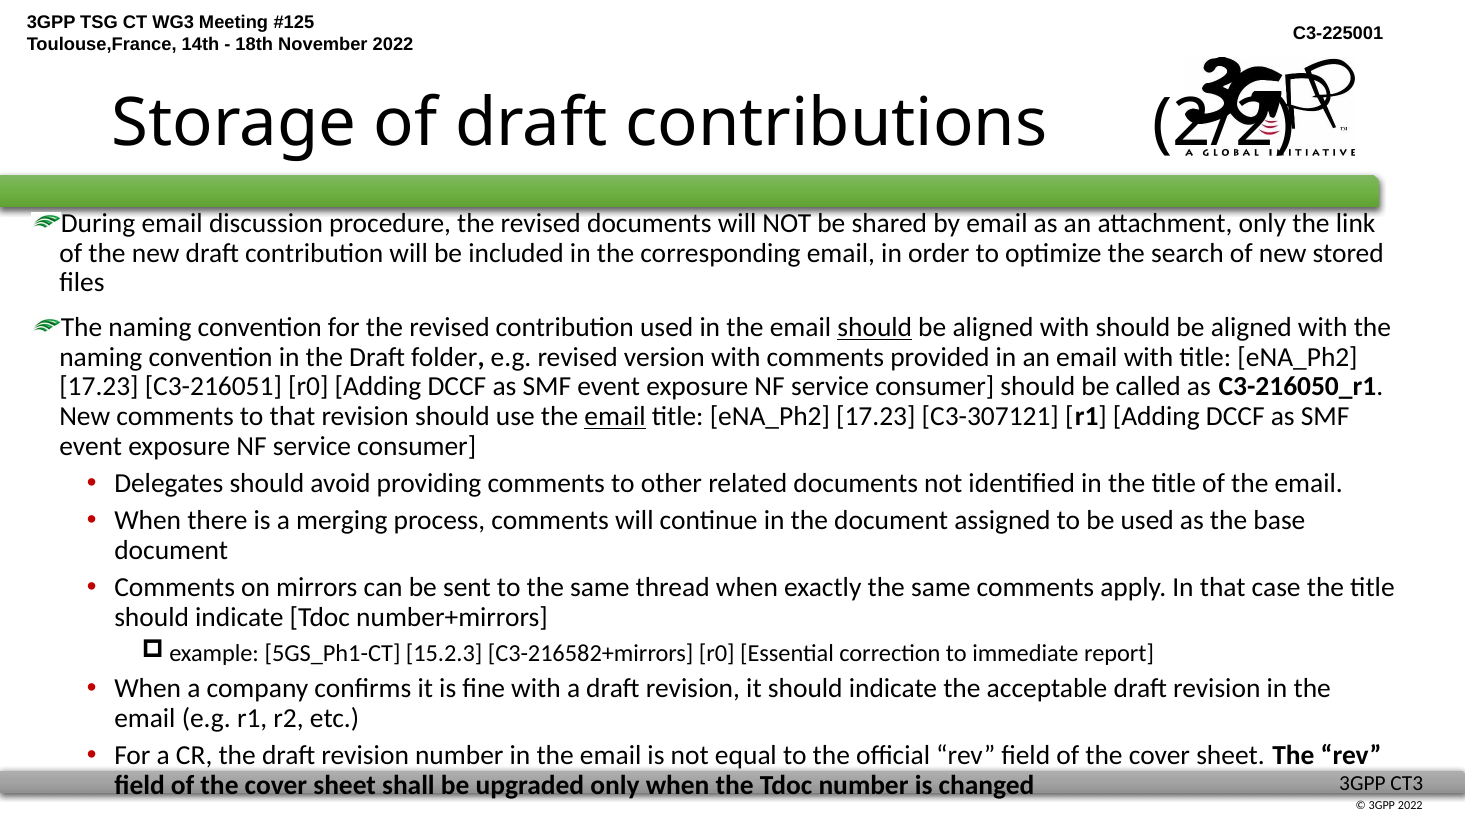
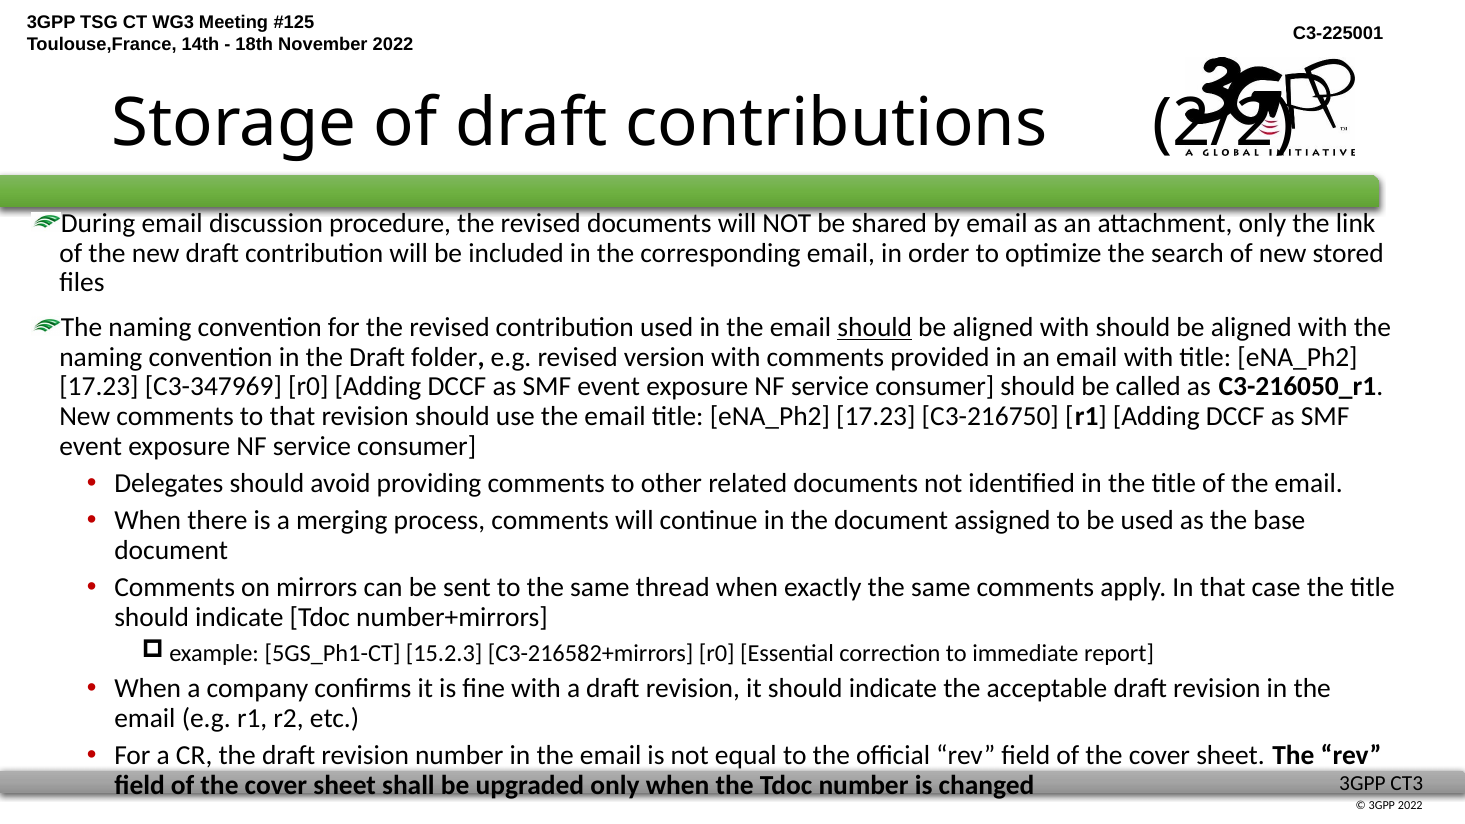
C3-216051: C3-216051 -> C3-347969
email at (615, 417) underline: present -> none
C3-307121: C3-307121 -> C3-216750
